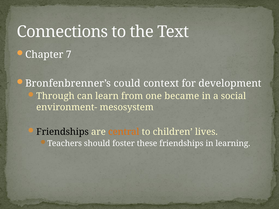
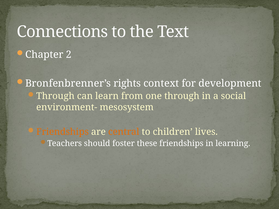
7: 7 -> 2
could: could -> rights
one became: became -> through
Friendships at (62, 132) colour: black -> orange
